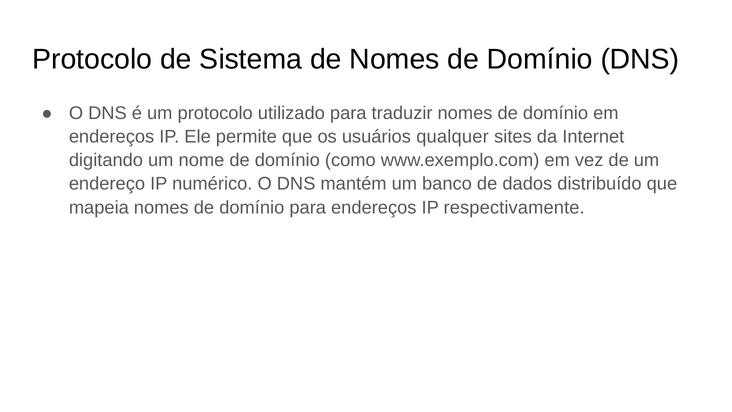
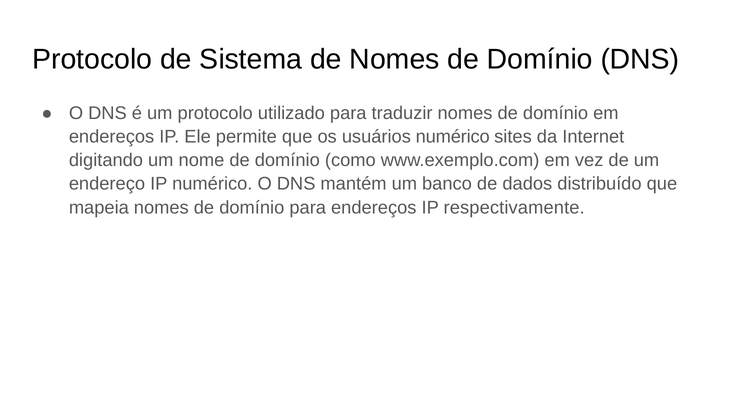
usuários qualquer: qualquer -> numérico
